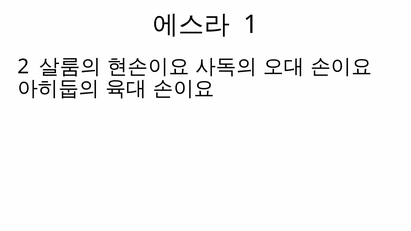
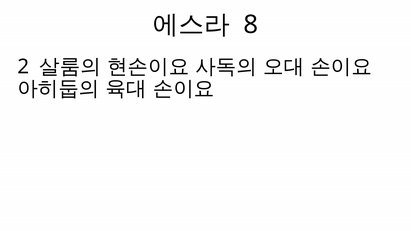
1: 1 -> 8
